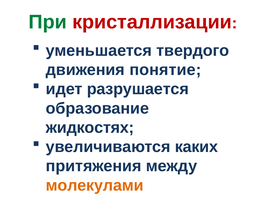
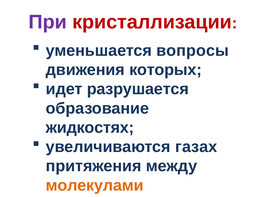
При colour: green -> purple
твердого: твердого -> вопросы
понятие: понятие -> которых
каких: каких -> газах
